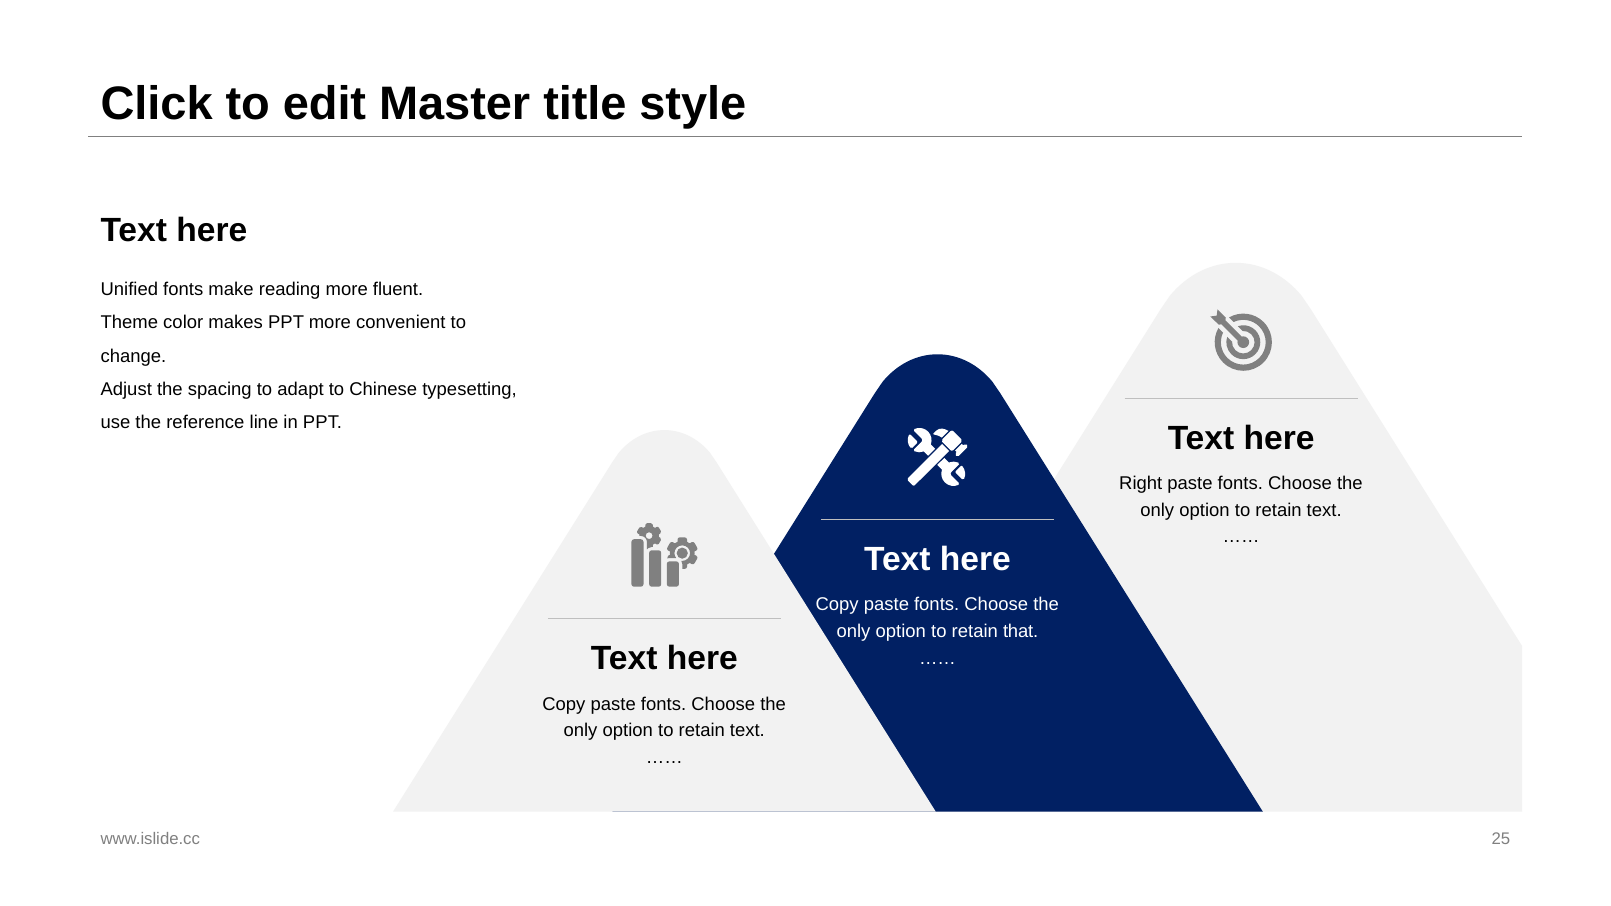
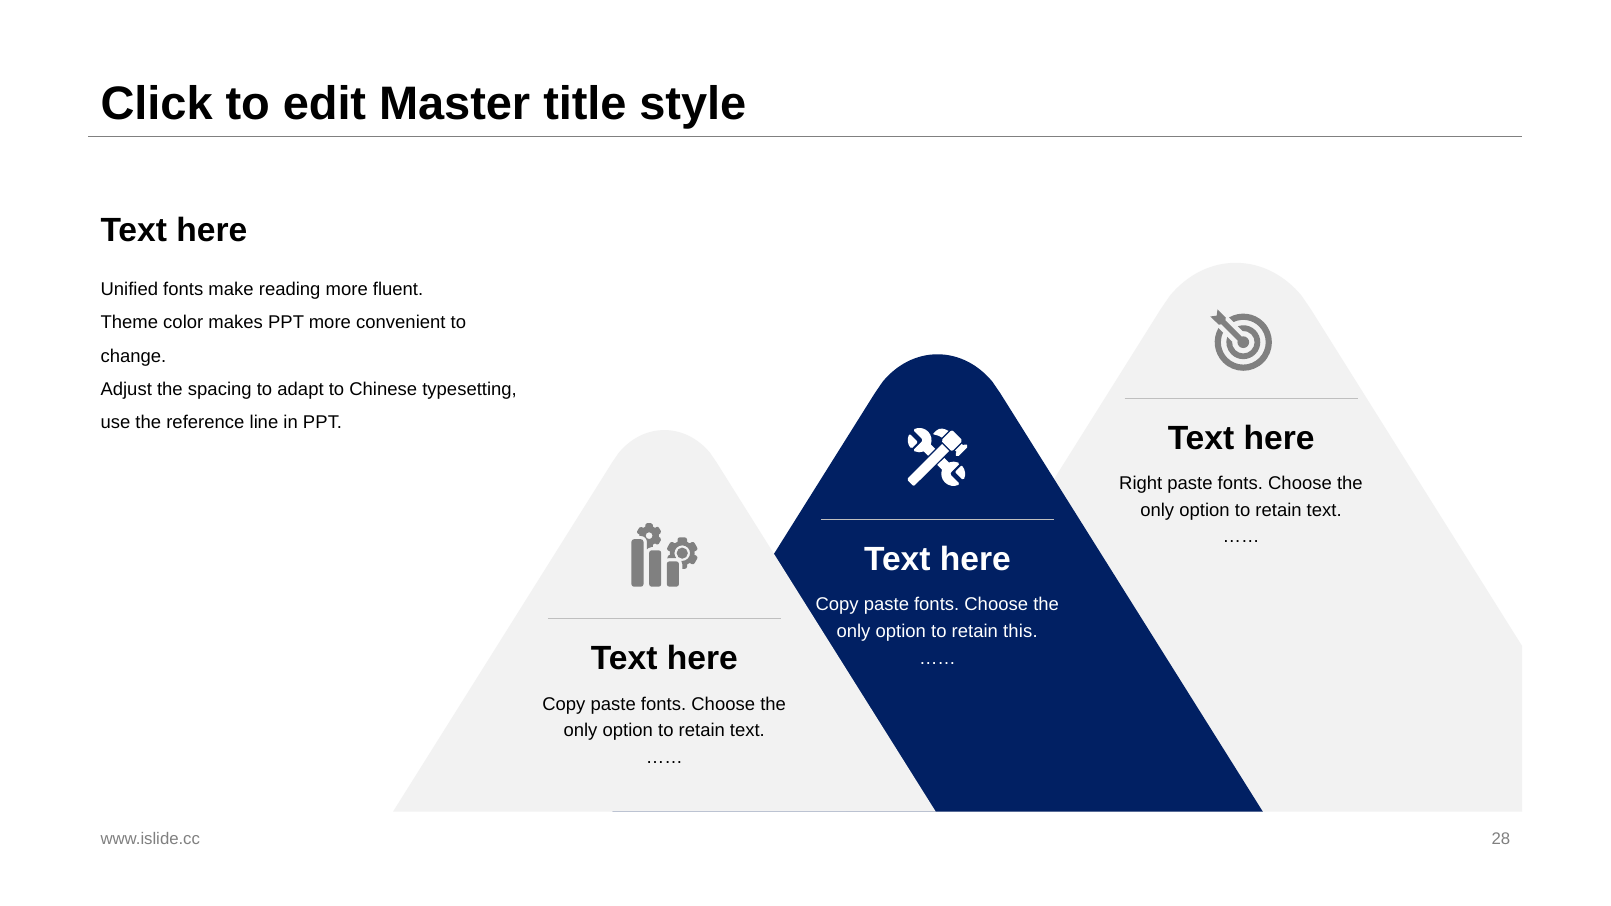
that: that -> this
25: 25 -> 28
